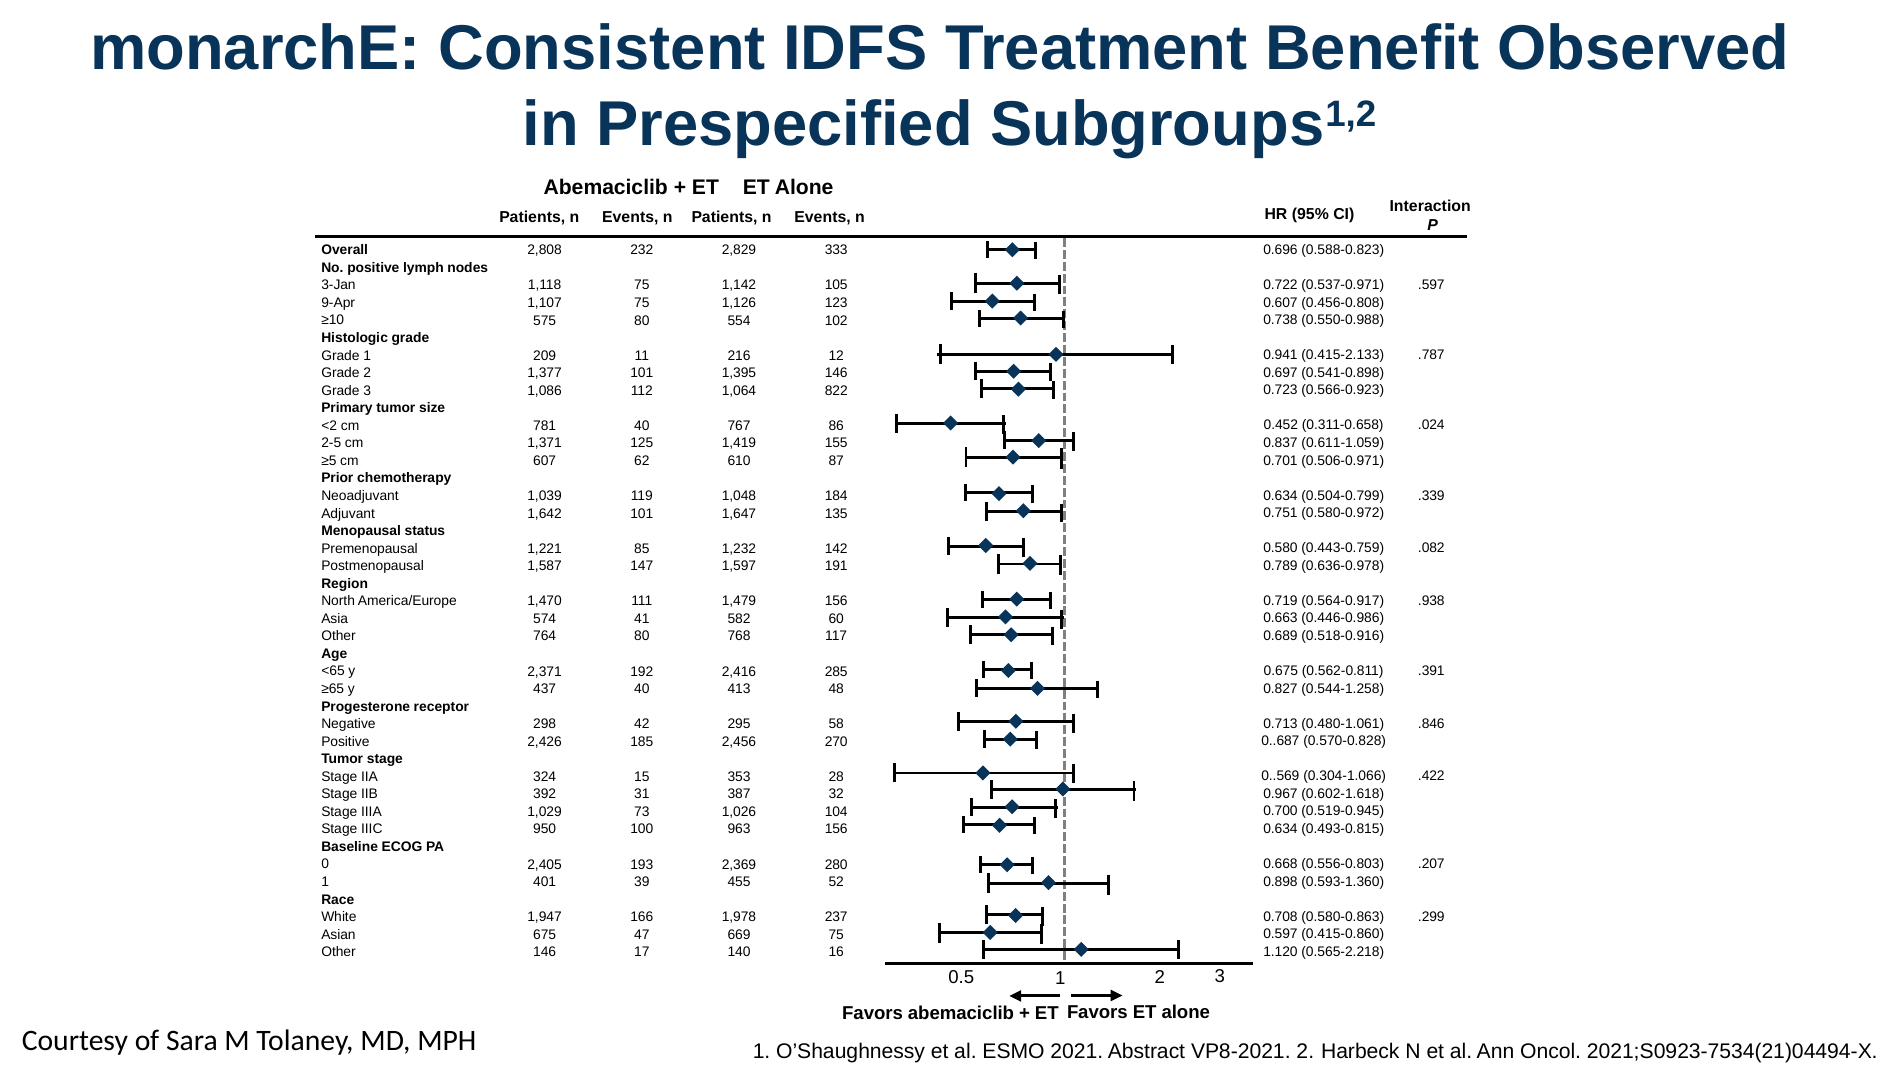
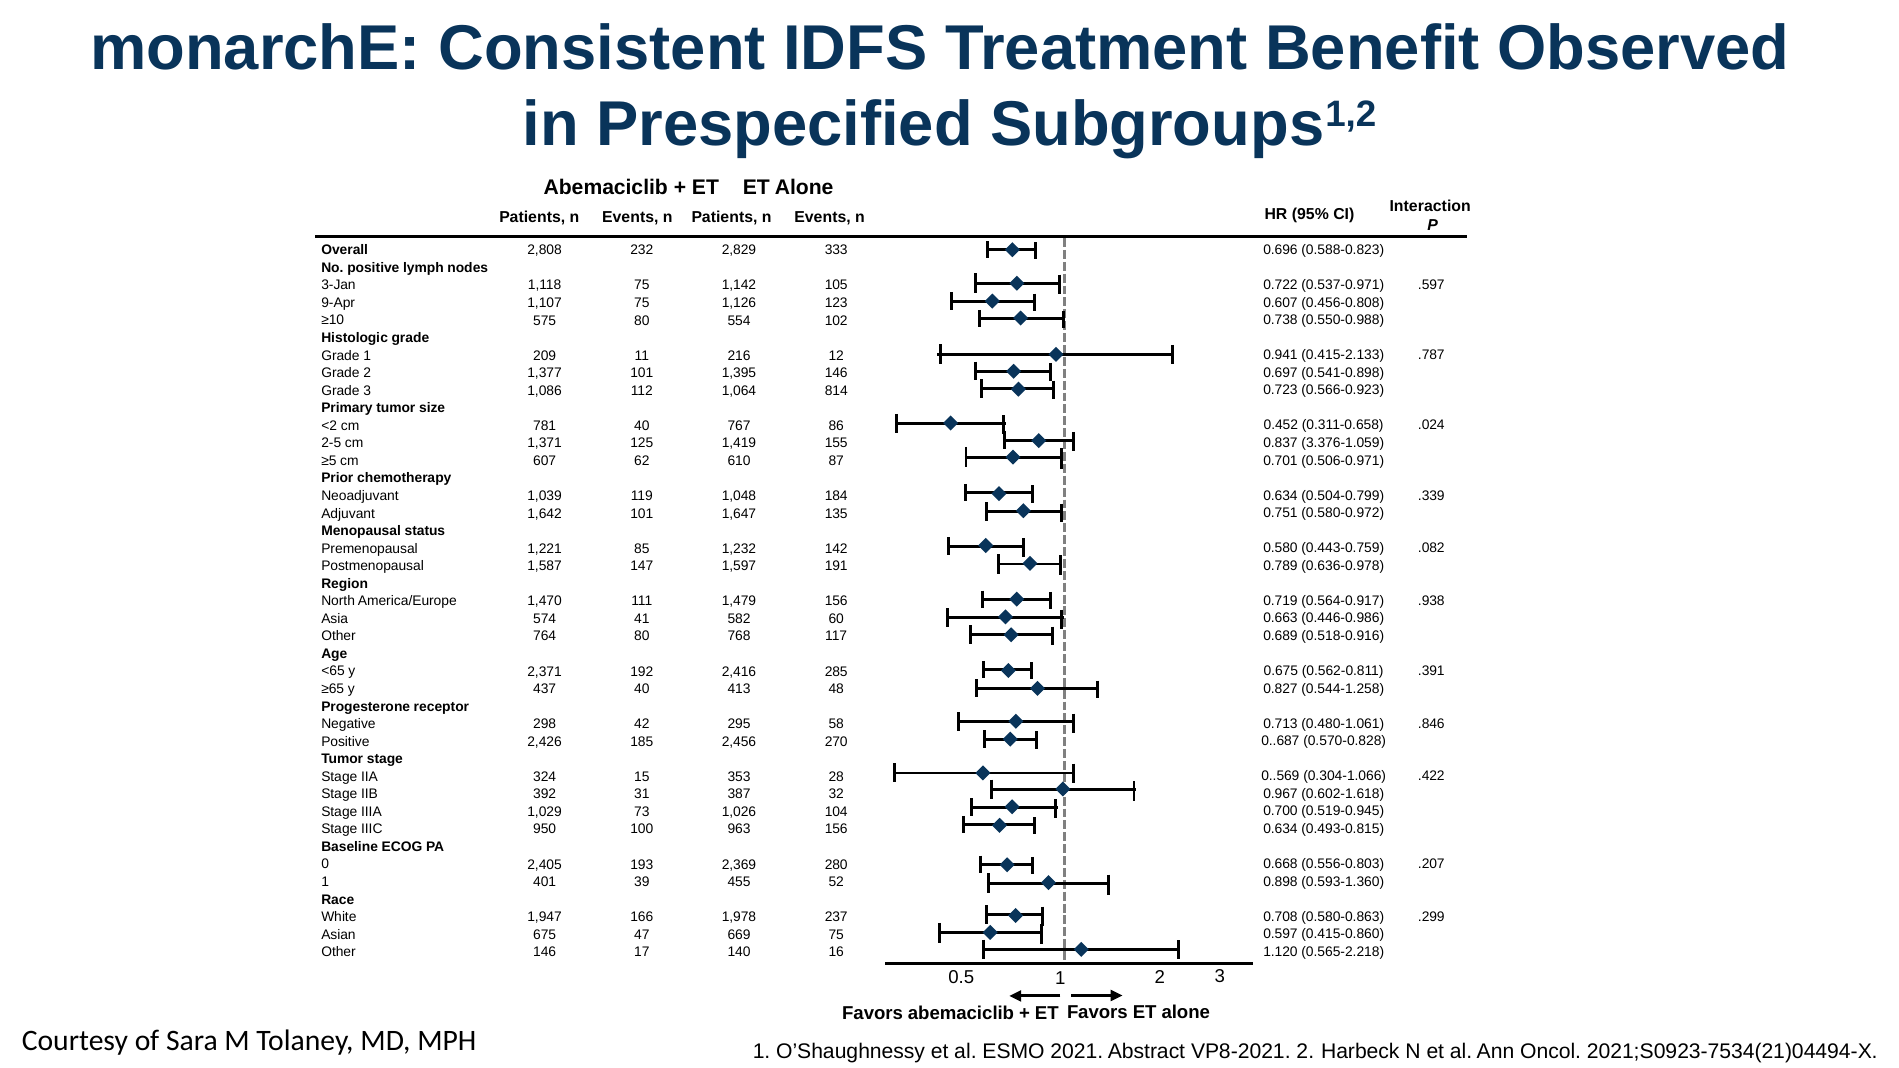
822: 822 -> 814
0.611-1.059: 0.611-1.059 -> 3.376-1.059
